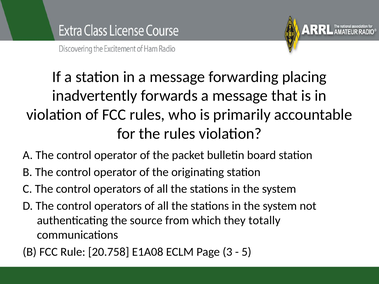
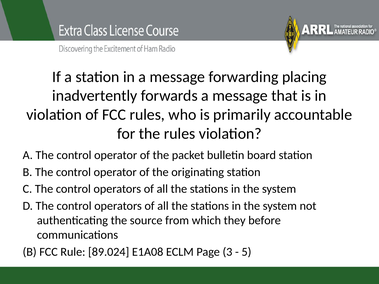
totally: totally -> before
20.758: 20.758 -> 89.024
